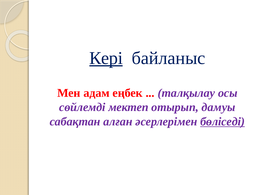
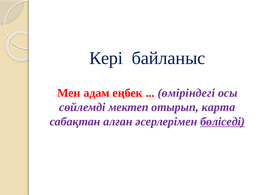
Кері underline: present -> none
талқылау: талқылау -> өміріндегі
дамуы: дамуы -> карта
